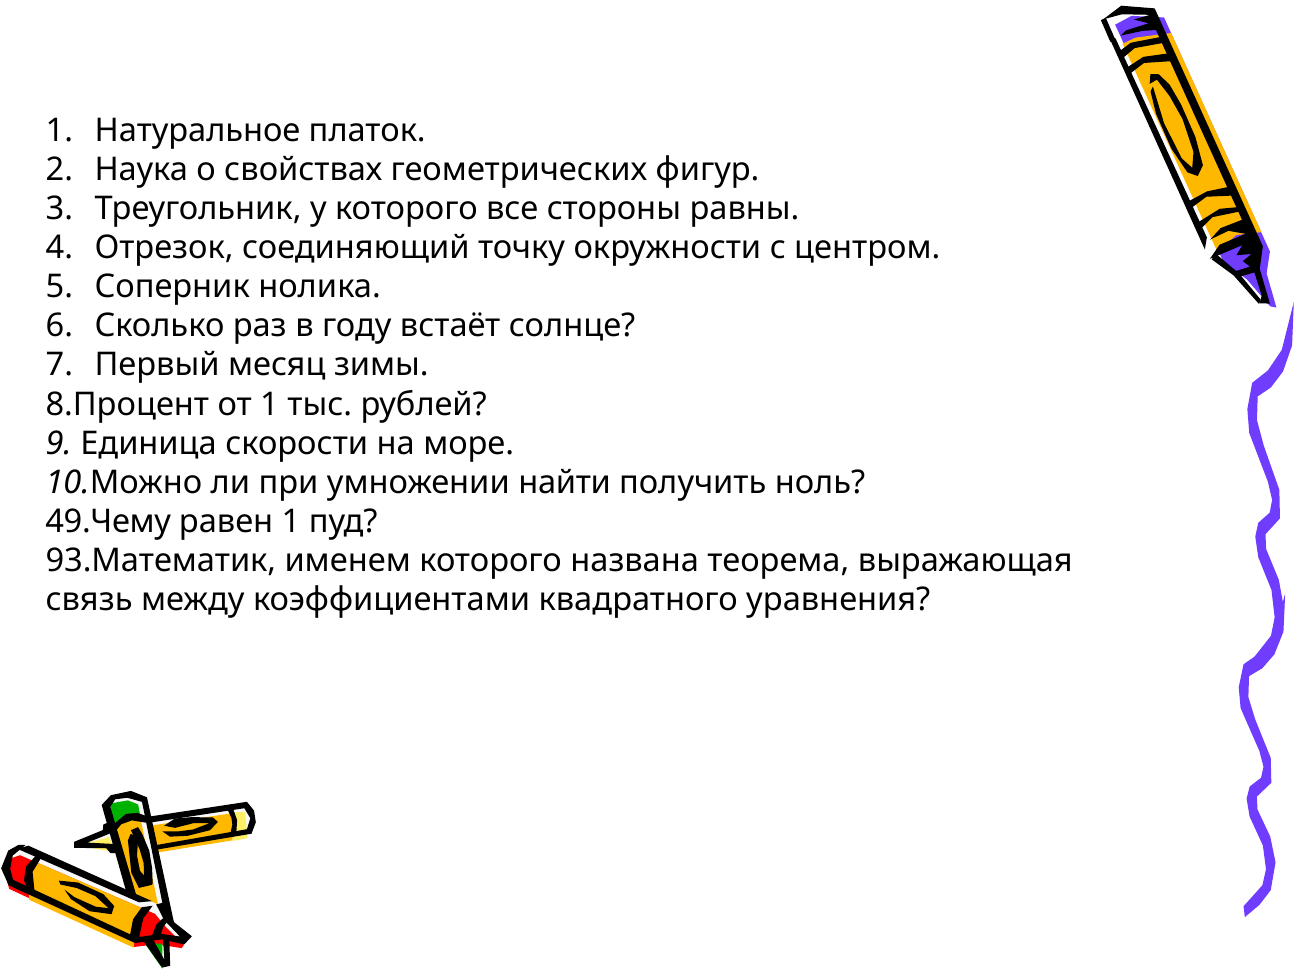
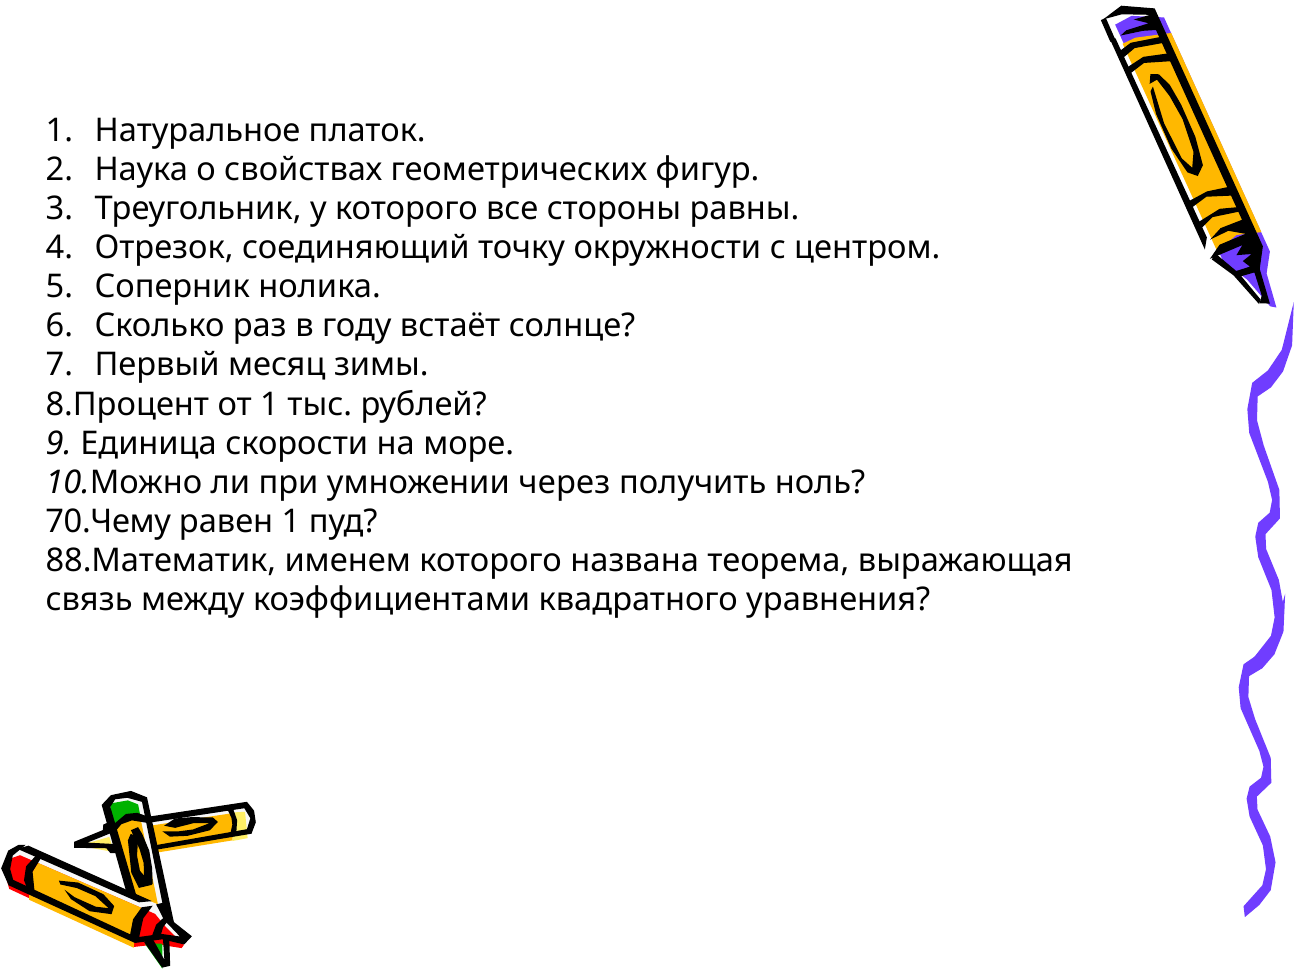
найти: найти -> через
49.Чему: 49.Чему -> 70.Чему
93.Математик: 93.Математик -> 88.Математик
